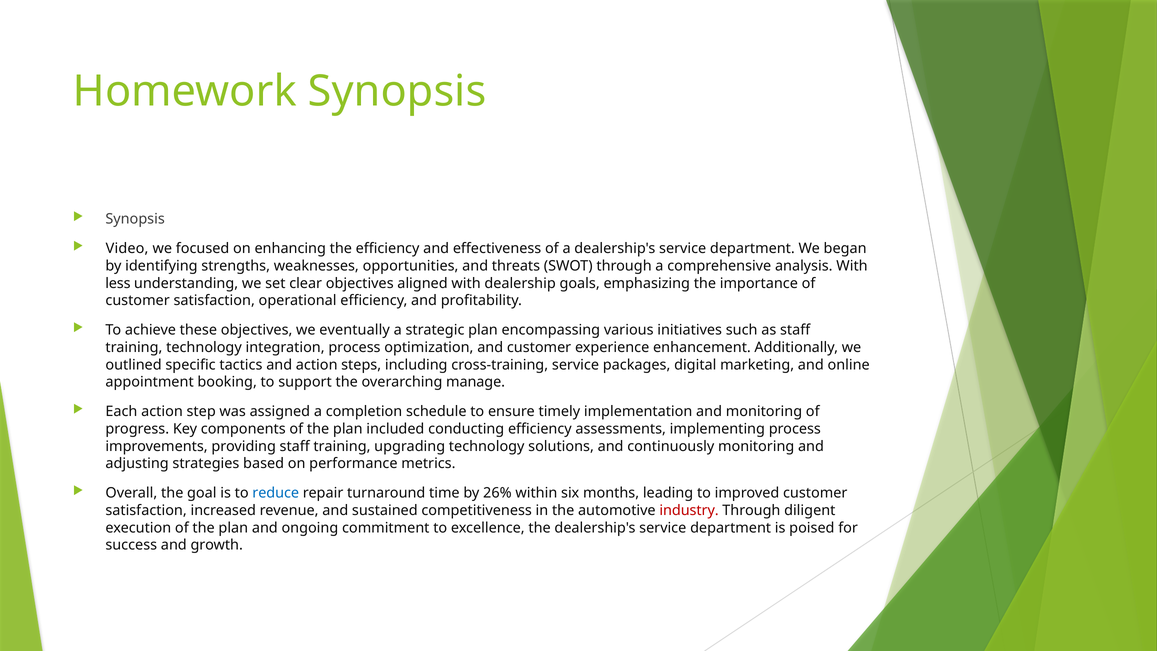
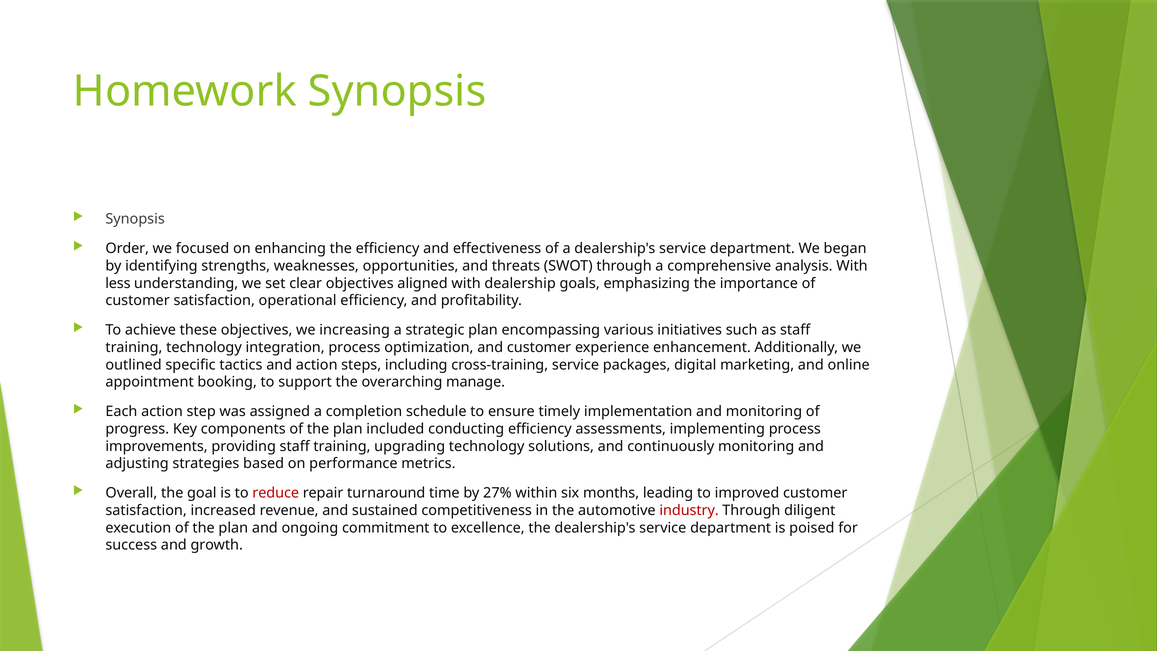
Video: Video -> Order
eventually: eventually -> increasing
reduce colour: blue -> red
26%: 26% -> 27%
